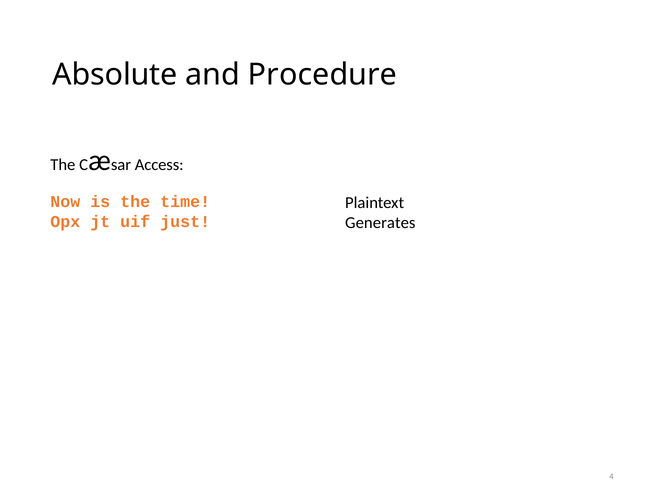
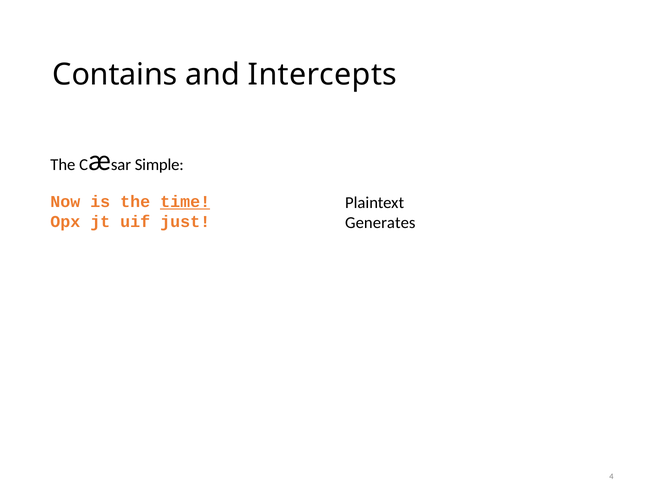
Absolute: Absolute -> Contains
Procedure: Procedure -> Intercepts
Access: Access -> Simple
time underline: none -> present
